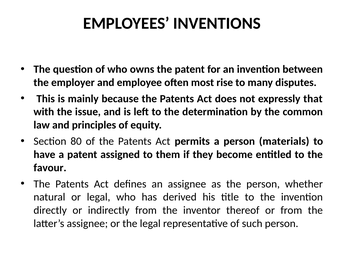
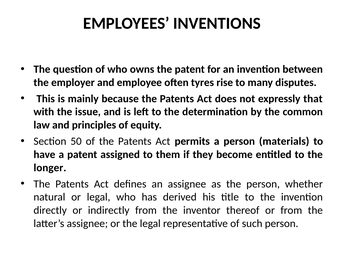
most: most -> tyres
80: 80 -> 50
favour: favour -> longer
